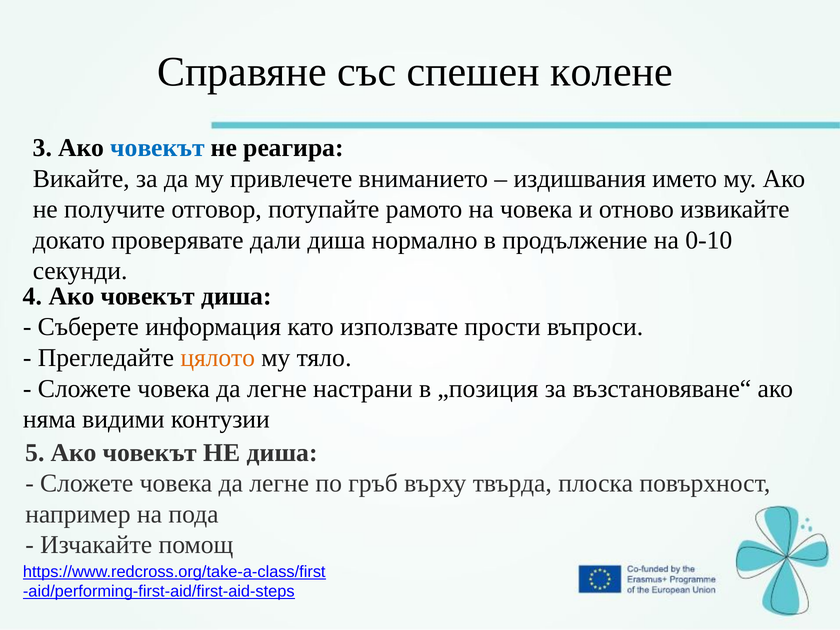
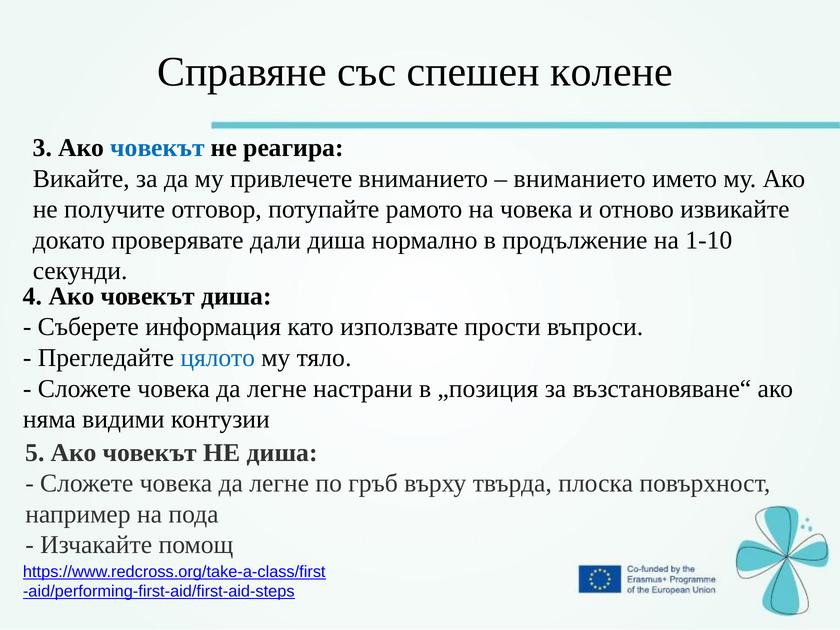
издишвания at (580, 179): издишвания -> вниманието
0-10: 0-10 -> 1-10
цялото colour: orange -> blue
